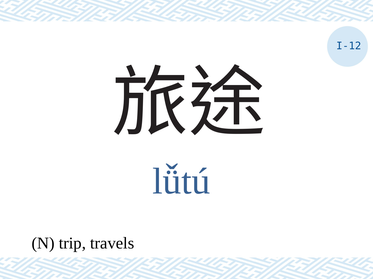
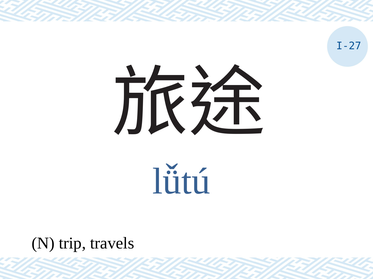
I-12: I-12 -> I-27
